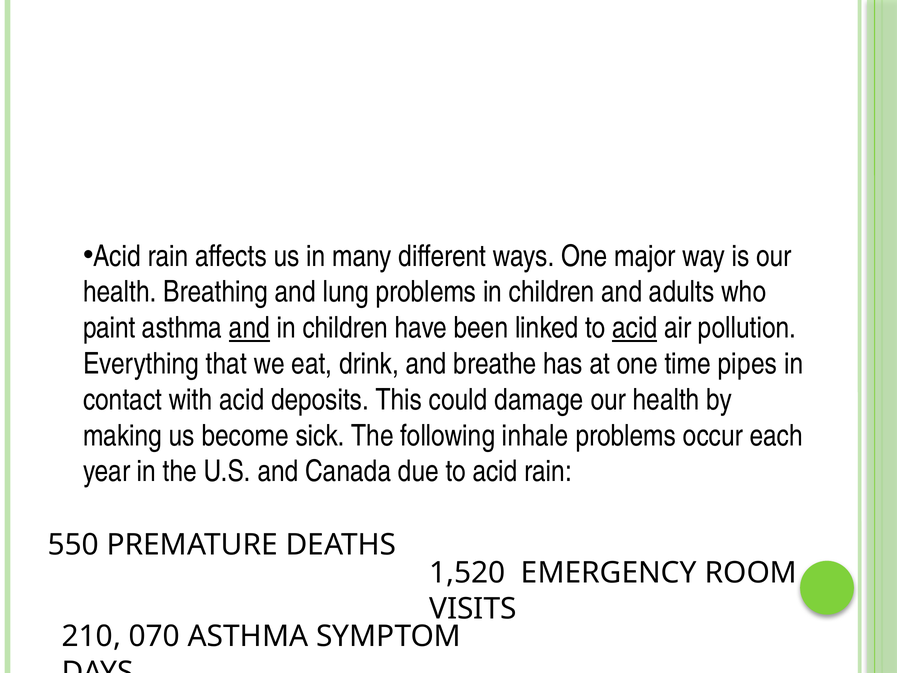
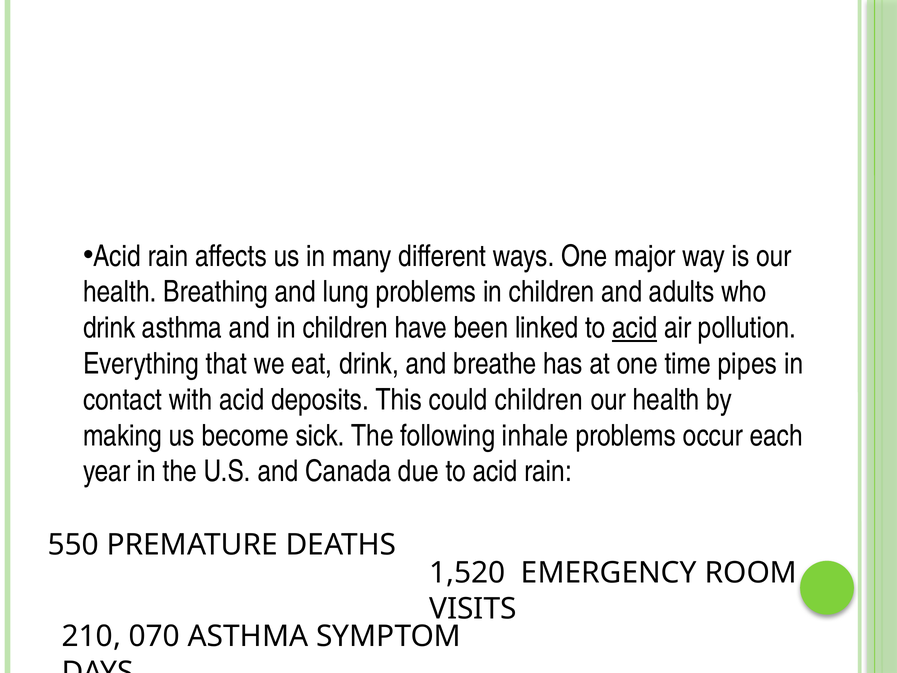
paint at (109, 328): paint -> drink
and at (249, 328) underline: present -> none
could damage: damage -> children
